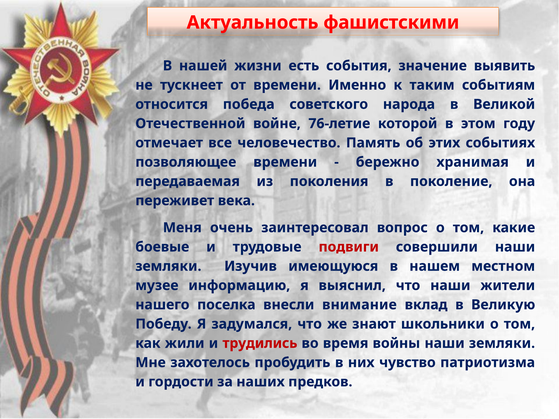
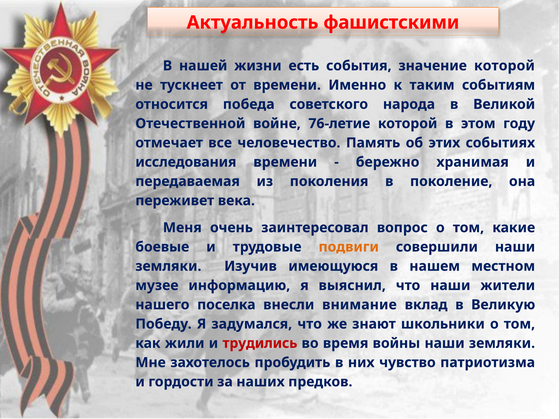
значение выявить: выявить -> которой
позволяющее: позволяющее -> исследования
подвиги colour: red -> orange
